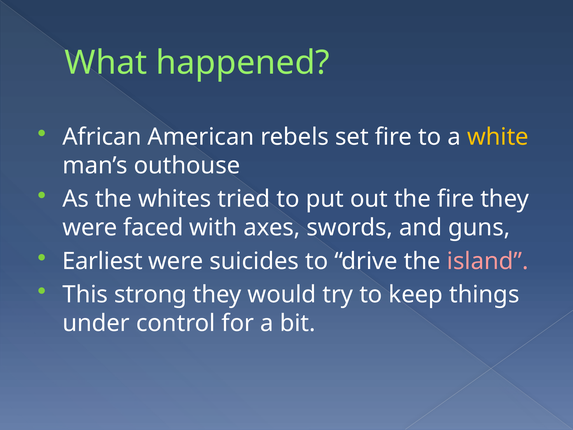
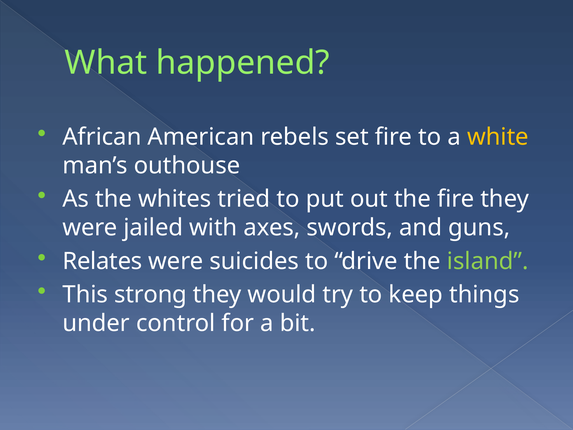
faced: faced -> jailed
Earliest: Earliest -> Relates
island colour: pink -> light green
